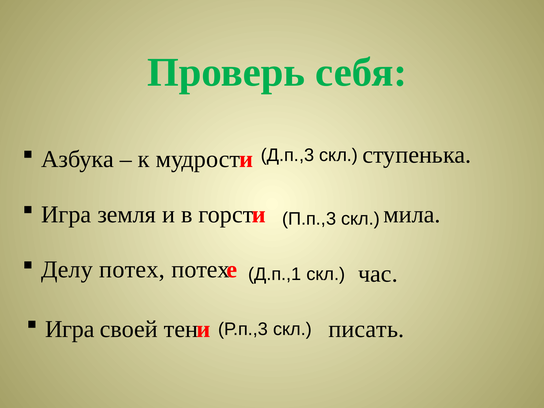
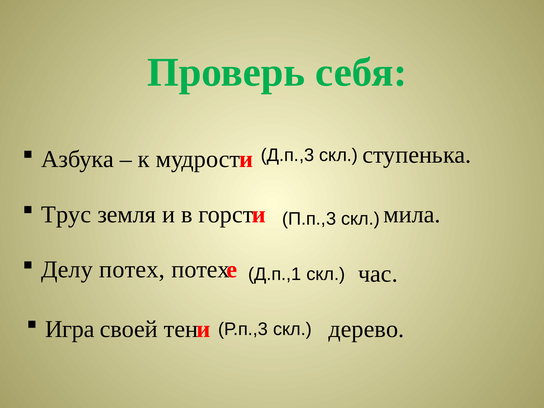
Игра at (66, 214): Игра -> Трус
писать: писать -> дерево
